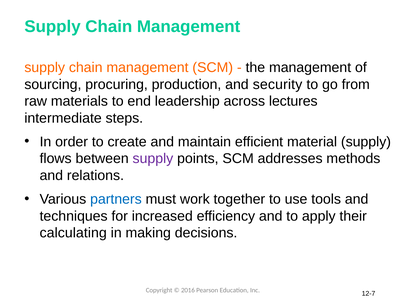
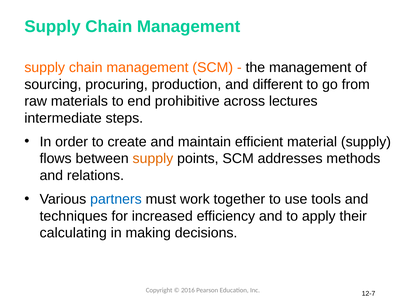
security: security -> different
leadership: leadership -> prohibitive
supply at (153, 159) colour: purple -> orange
